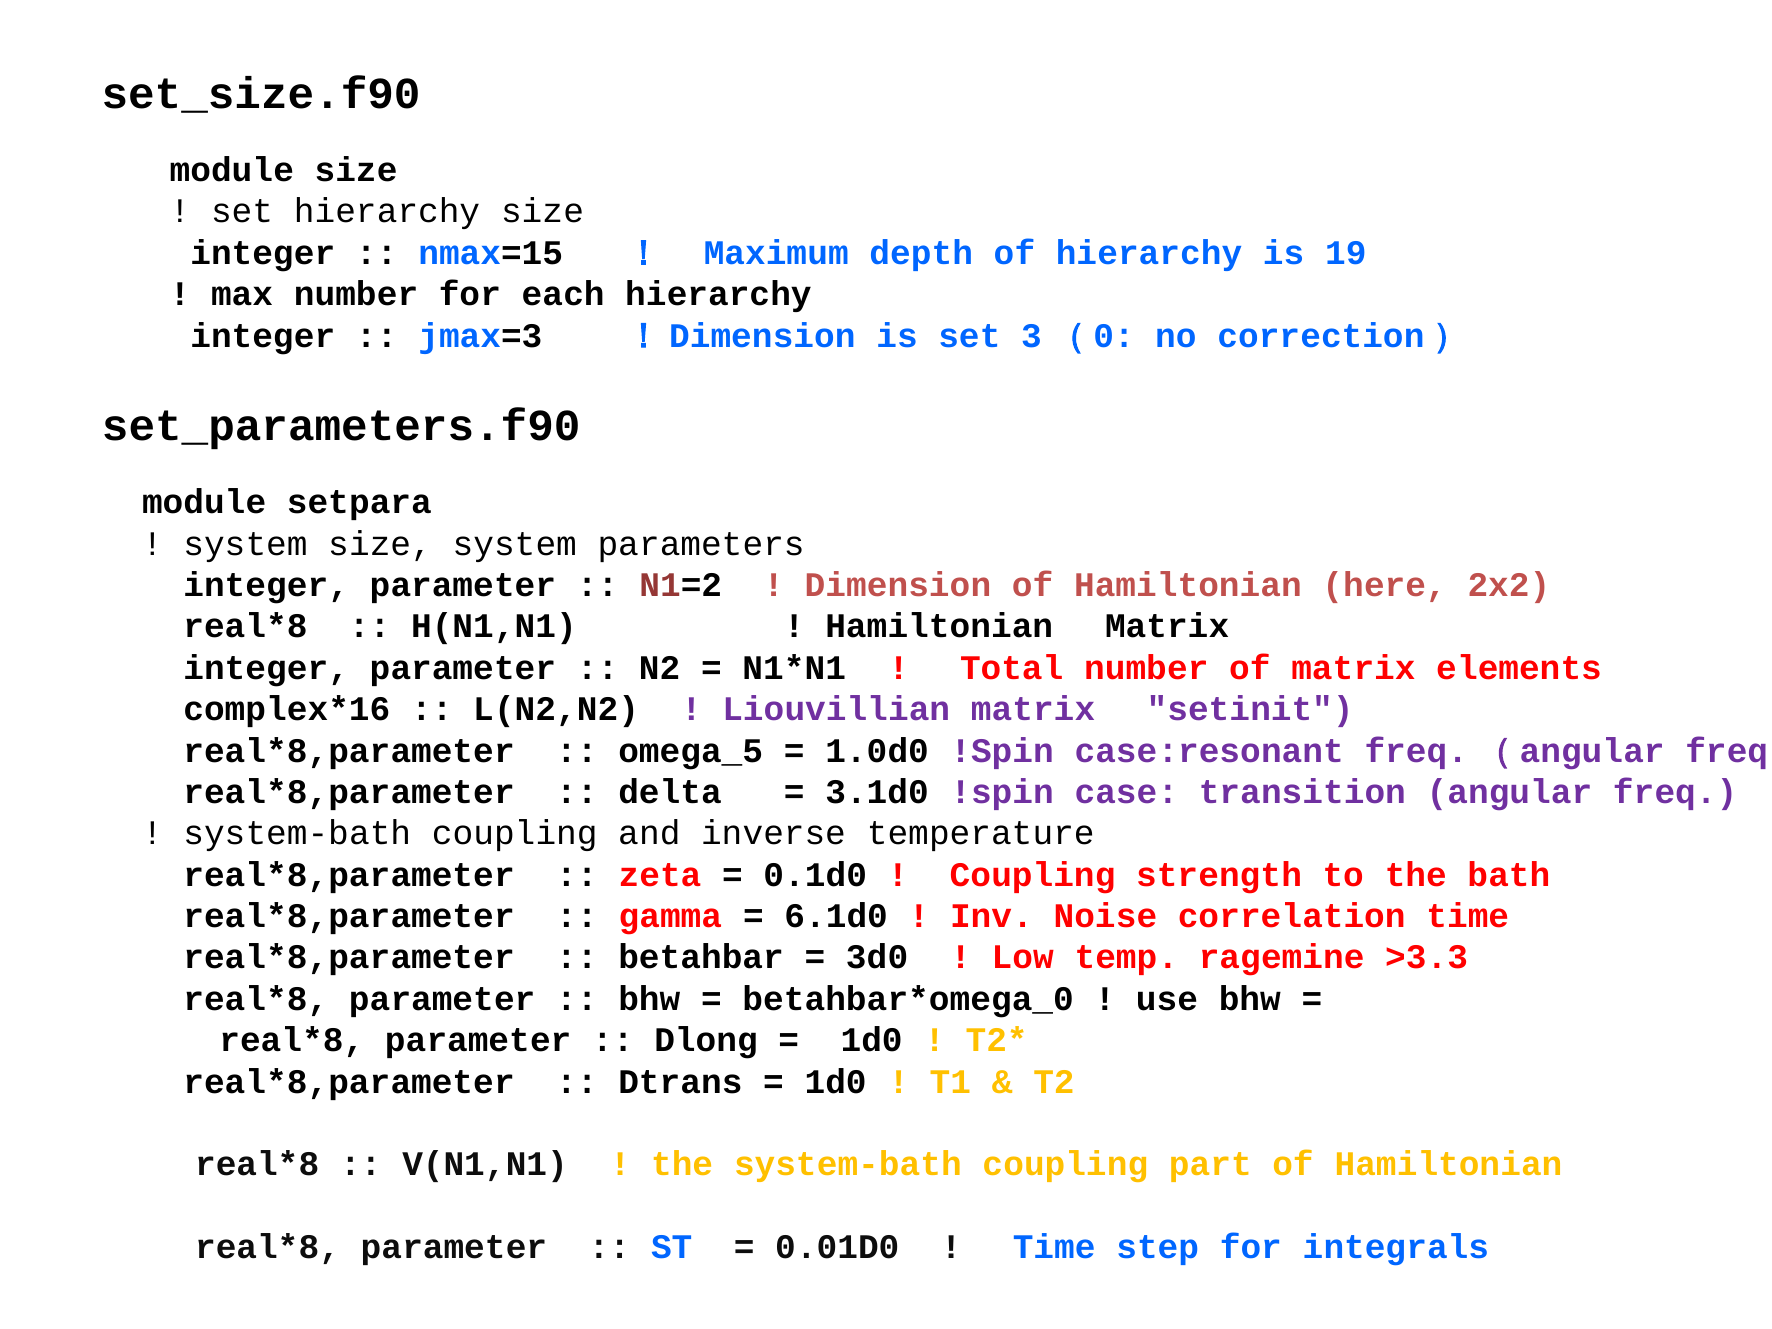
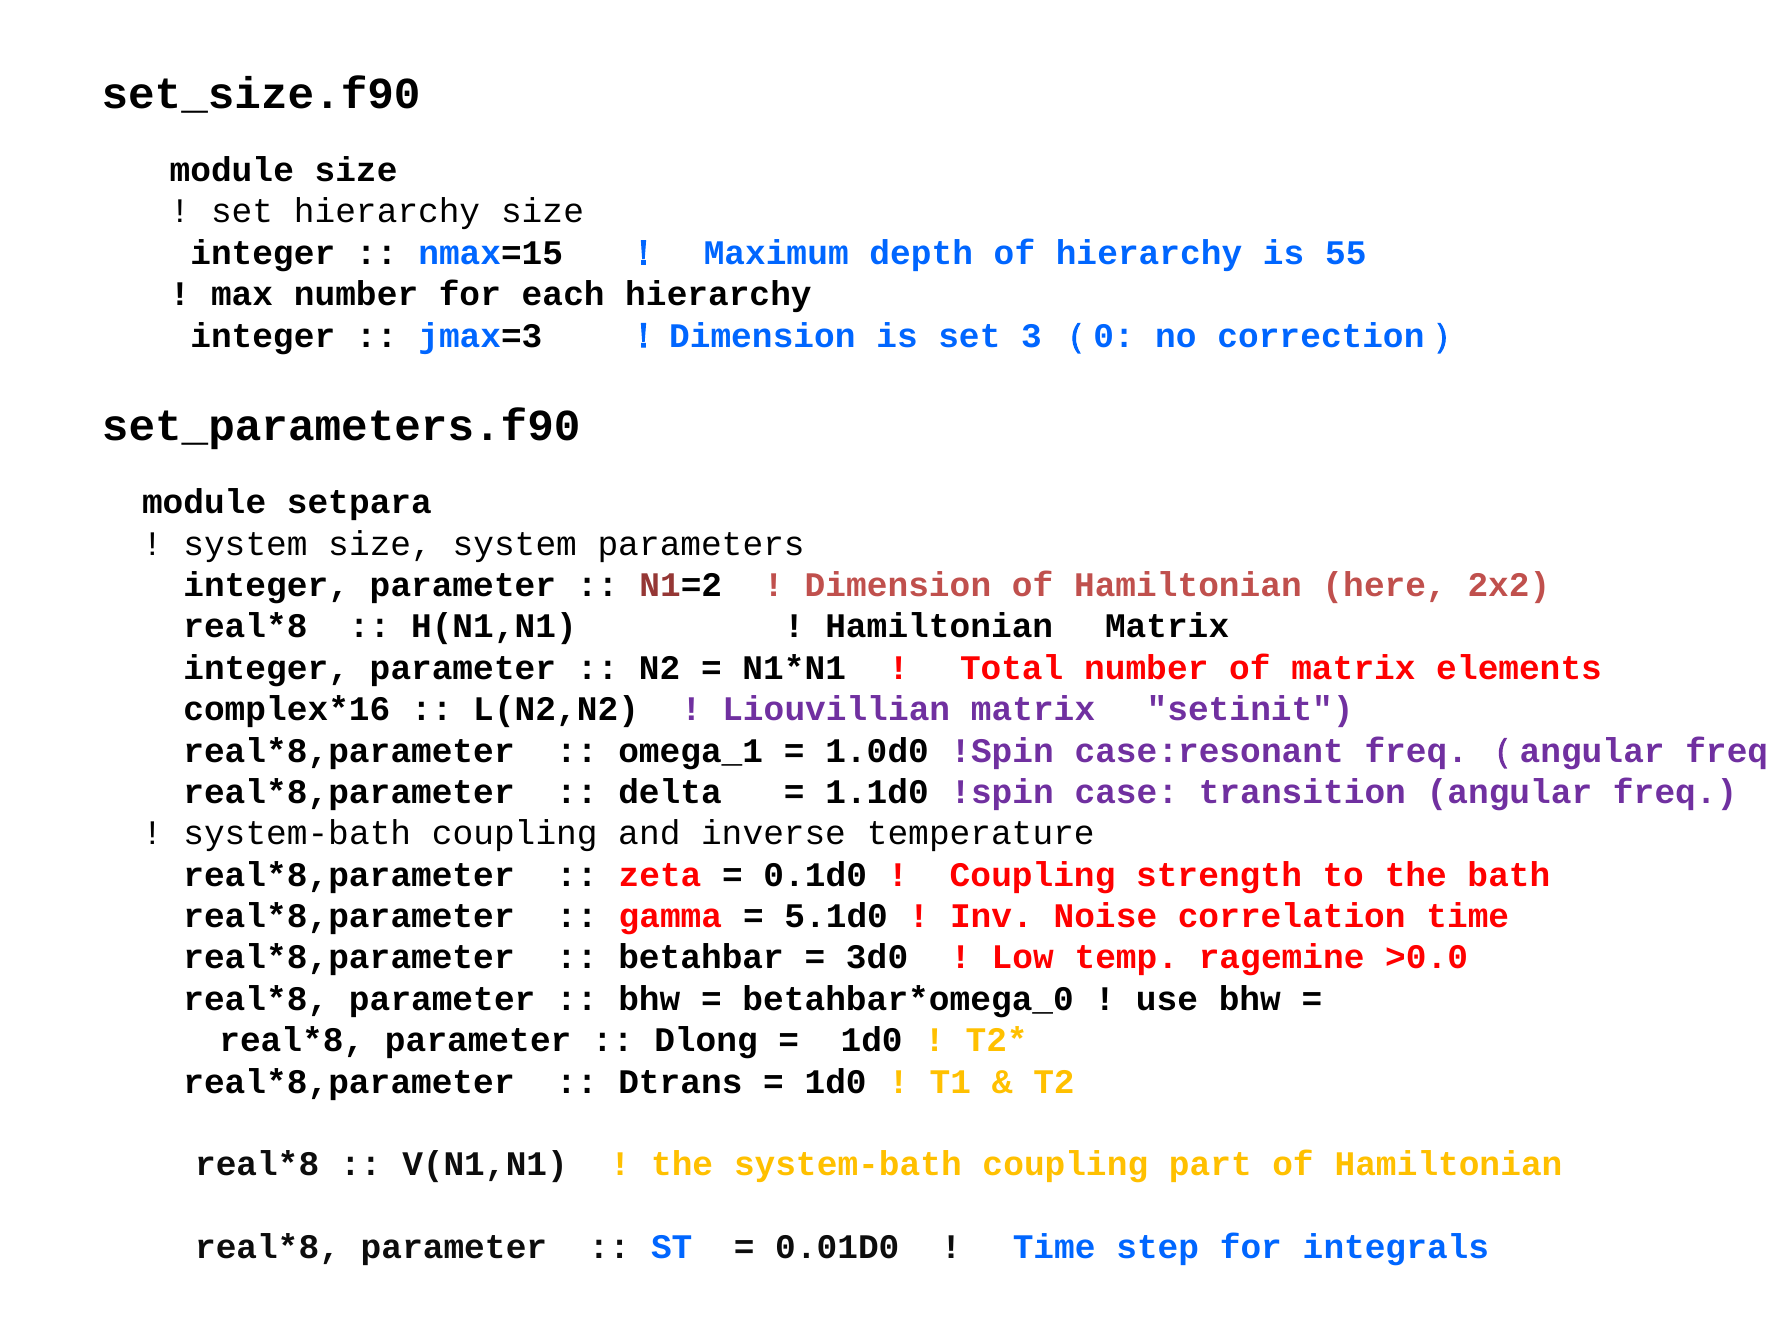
19: 19 -> 55
omega_5: omega_5 -> omega_1
3.1d0: 3.1d0 -> 1.1d0
6.1d0: 6.1d0 -> 5.1d0
>3.3: >3.3 -> >0.0
